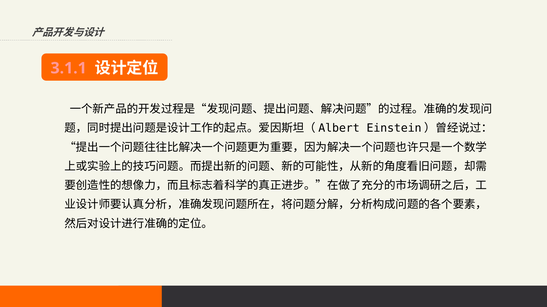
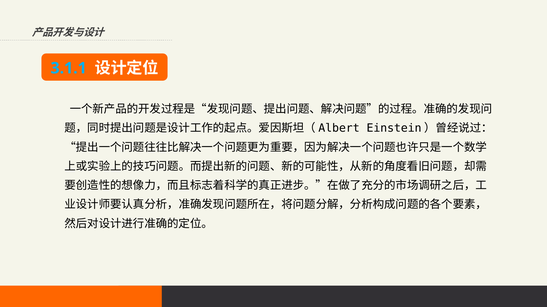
3.1.1 colour: pink -> light blue
